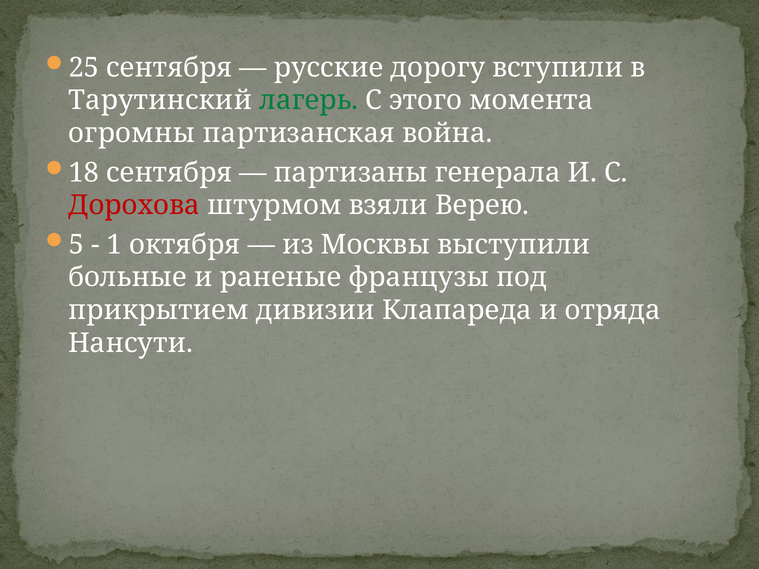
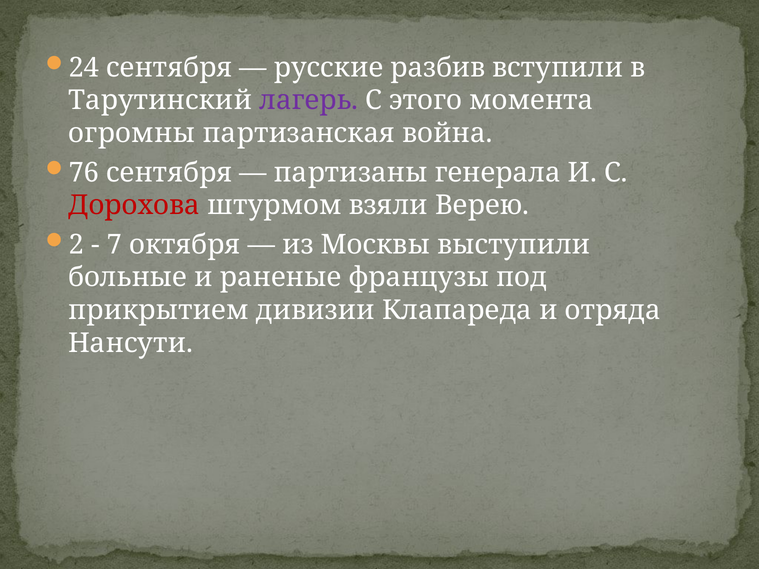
25: 25 -> 24
дорогу: дорогу -> разбив
лагерь colour: green -> purple
18: 18 -> 76
5: 5 -> 2
1: 1 -> 7
